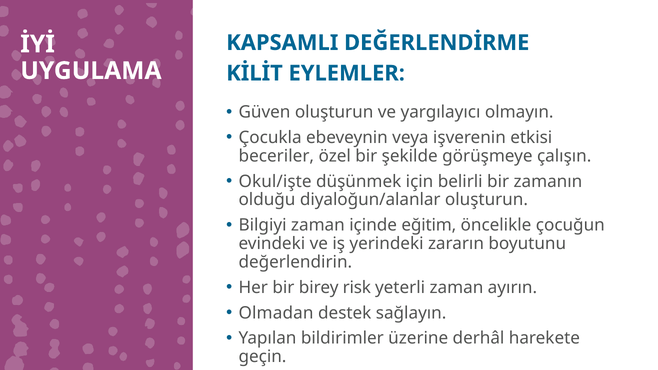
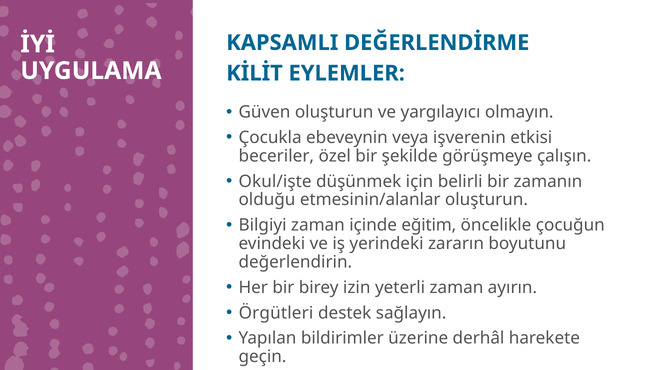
diyaloğun/alanlar: diyaloğun/alanlar -> etmesinin/alanlar
risk: risk -> izin
Olmadan: Olmadan -> Örgütleri
